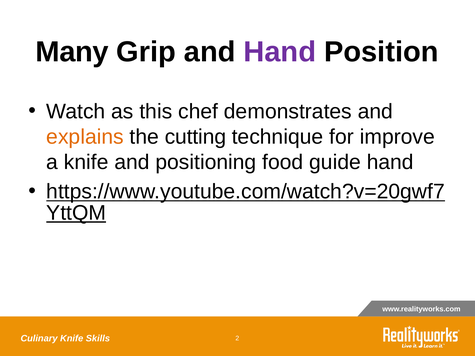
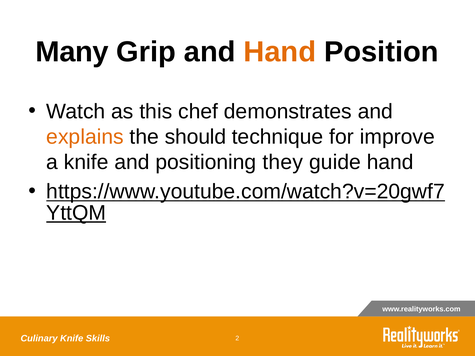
Hand at (280, 52) colour: purple -> orange
cutting: cutting -> should
food: food -> they
